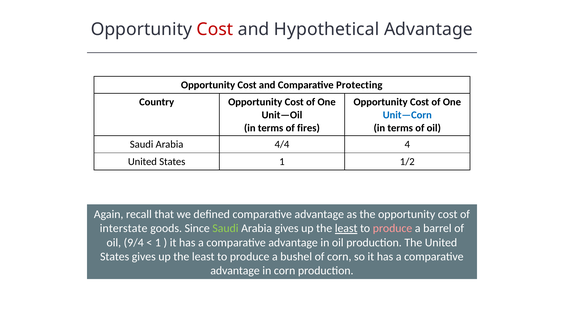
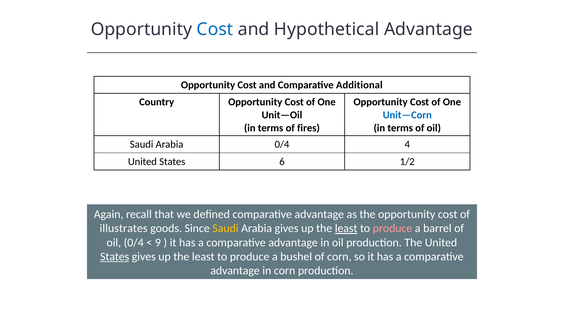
Cost at (215, 29) colour: red -> blue
Protecting: Protecting -> Additional
Arabia 4/4: 4/4 -> 0/4
States 1: 1 -> 6
interstate: interstate -> illustrates
Saudi at (225, 229) colour: light green -> yellow
oil 9/4: 9/4 -> 0/4
1 at (158, 243): 1 -> 9
States at (115, 257) underline: none -> present
